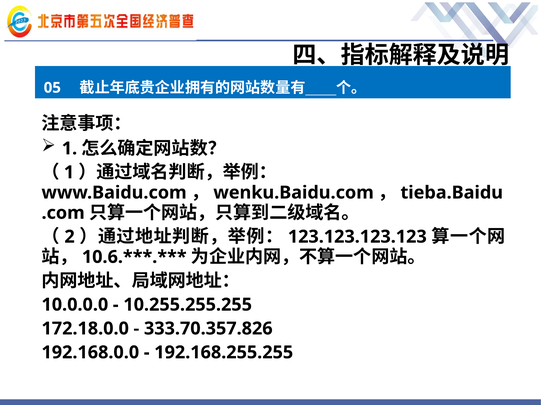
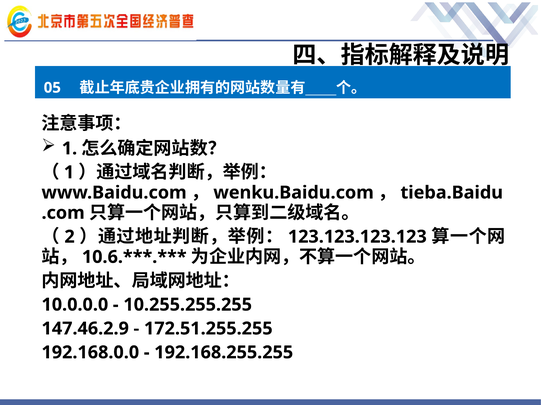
172.18.0.0: 172.18.0.0 -> 147.46.2.9
333.70.357.826: 333.70.357.826 -> 172.51.255.255
